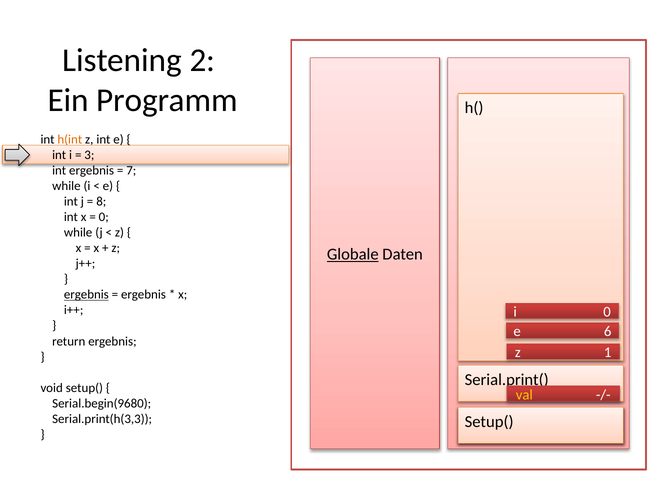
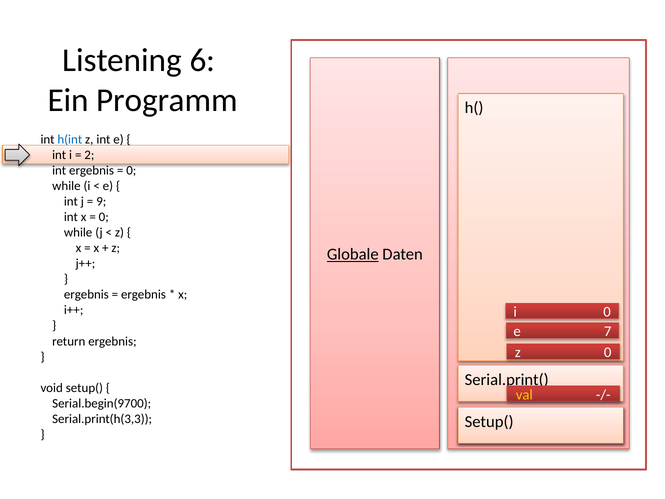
2: 2 -> 6
h(int colour: orange -> blue
3: 3 -> 2
7 at (131, 170): 7 -> 0
8: 8 -> 9
ergebnis at (86, 295) underline: present -> none
6: 6 -> 7
z 1: 1 -> 0
Serial.begin(9680: Serial.begin(9680 -> Serial.begin(9700
